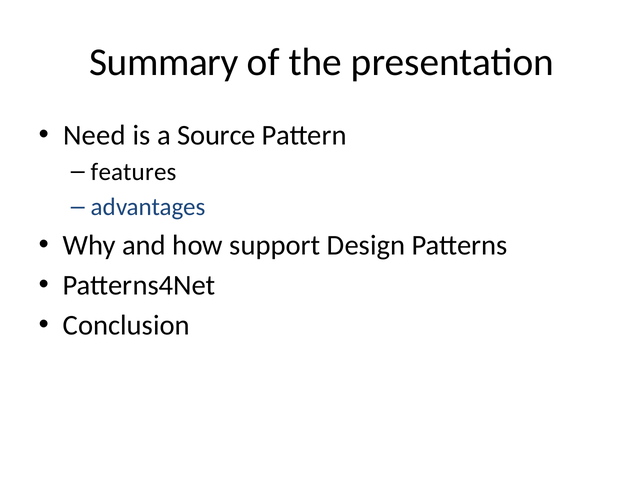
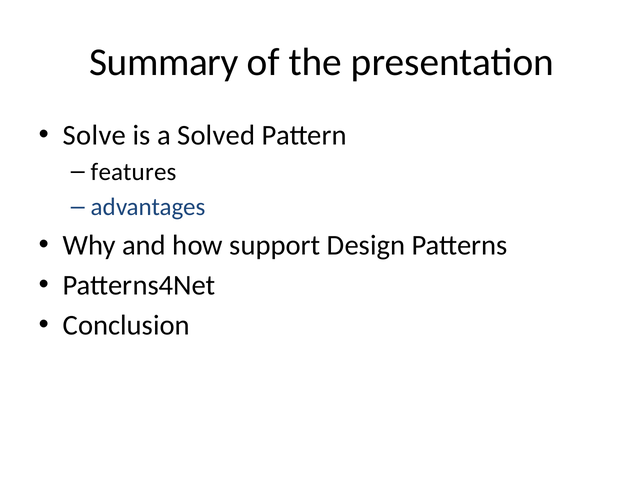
Need: Need -> Solve
Source: Source -> Solved
